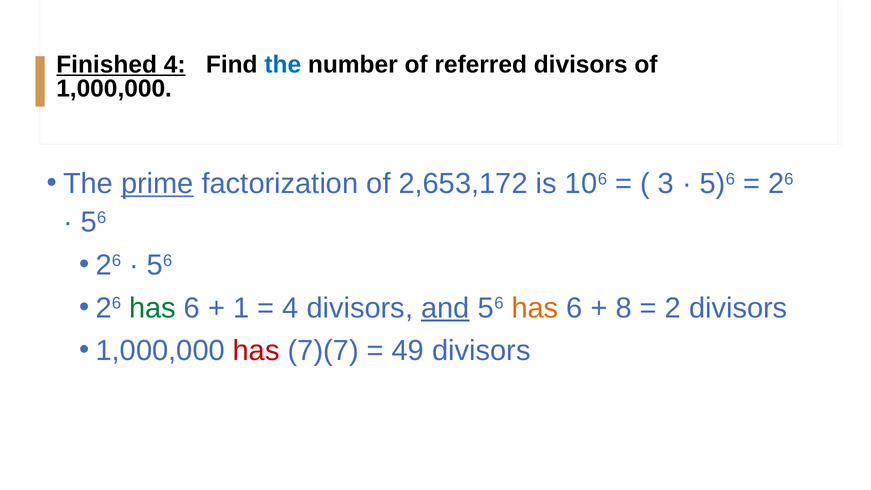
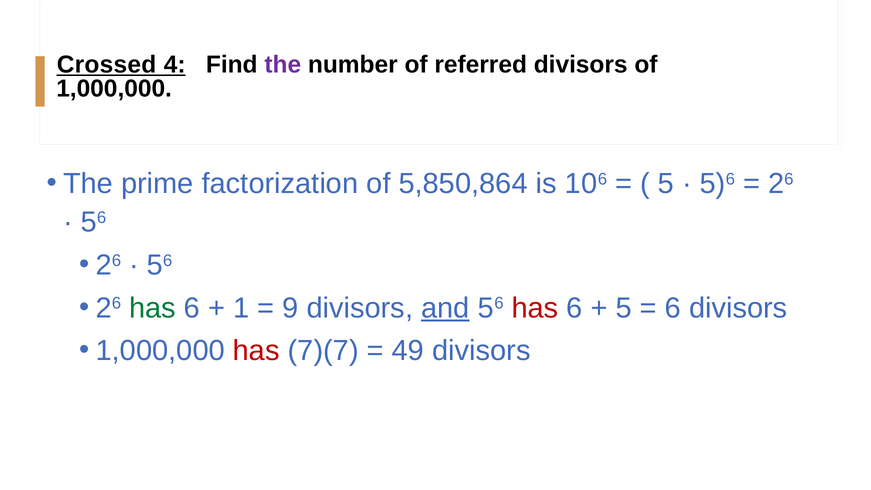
Finished: Finished -> Crossed
the at (283, 65) colour: blue -> purple
prime underline: present -> none
2,653,172: 2,653,172 -> 5,850,864
3 at (666, 184): 3 -> 5
4 at (290, 308): 4 -> 9
has at (535, 308) colour: orange -> red
8 at (624, 308): 8 -> 5
2 at (673, 308): 2 -> 6
